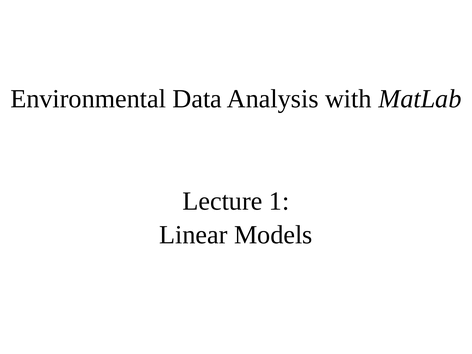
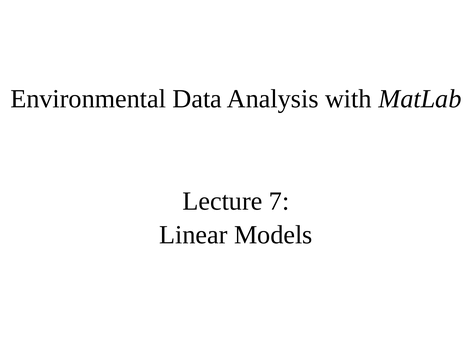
1: 1 -> 7
